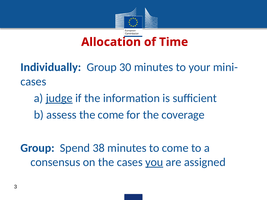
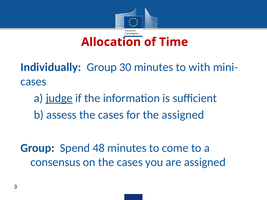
your: your -> with
assess the come: come -> cases
the coverage: coverage -> assigned
38: 38 -> 48
you underline: present -> none
